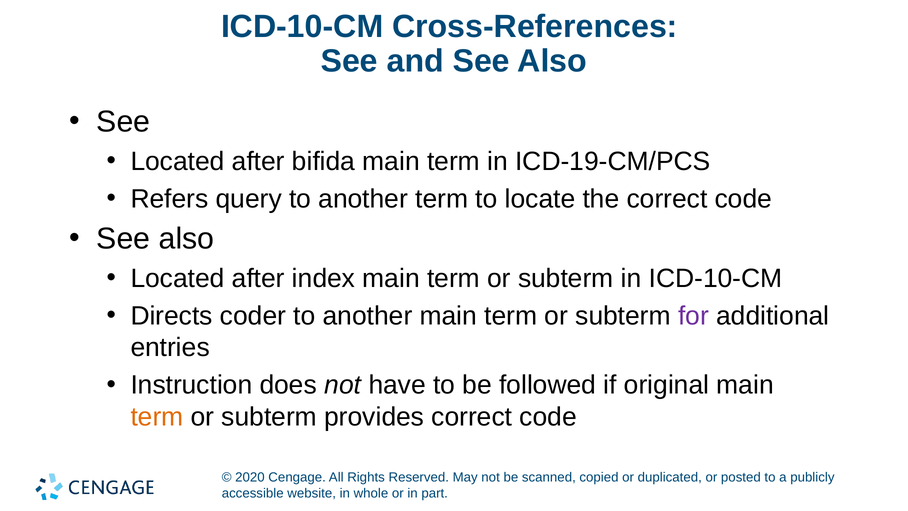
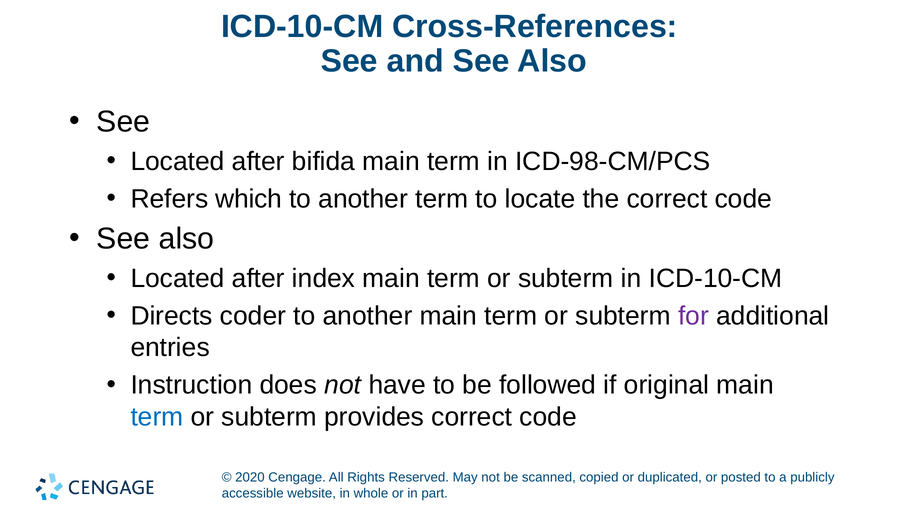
ICD-19-CM/PCS: ICD-19-CM/PCS -> ICD-98-CM/PCS
query: query -> which
term at (157, 417) colour: orange -> blue
